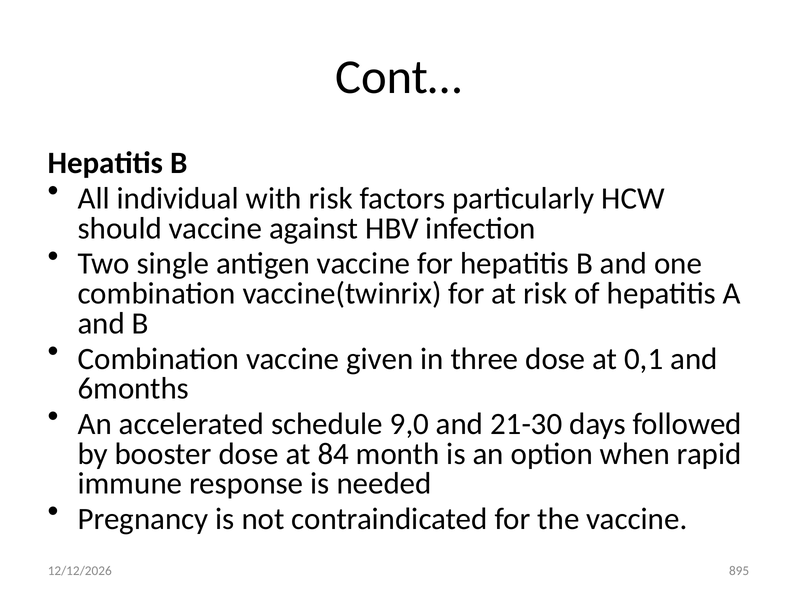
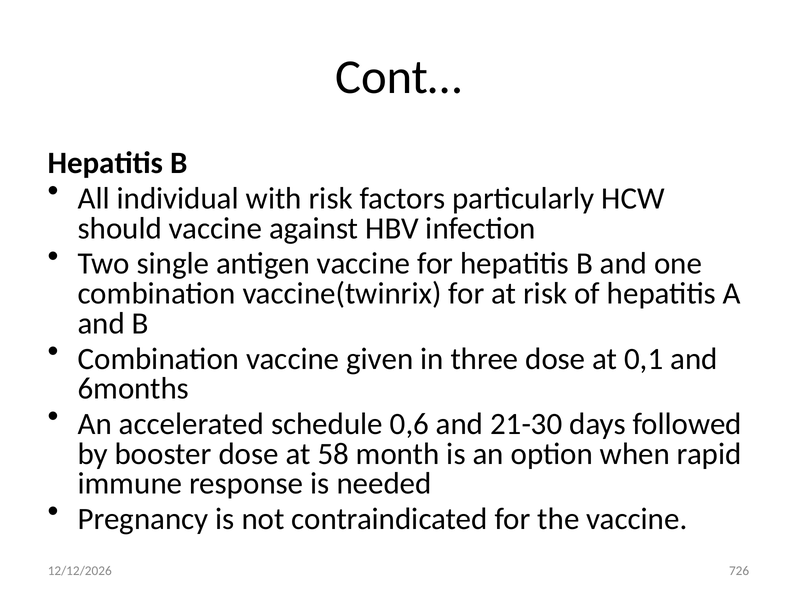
9,0: 9,0 -> 0,6
84: 84 -> 58
895: 895 -> 726
